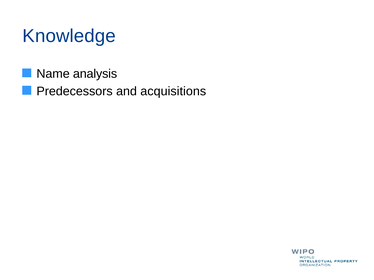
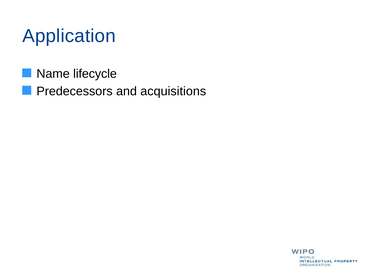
Knowledge: Knowledge -> Application
analysis: analysis -> lifecycle
